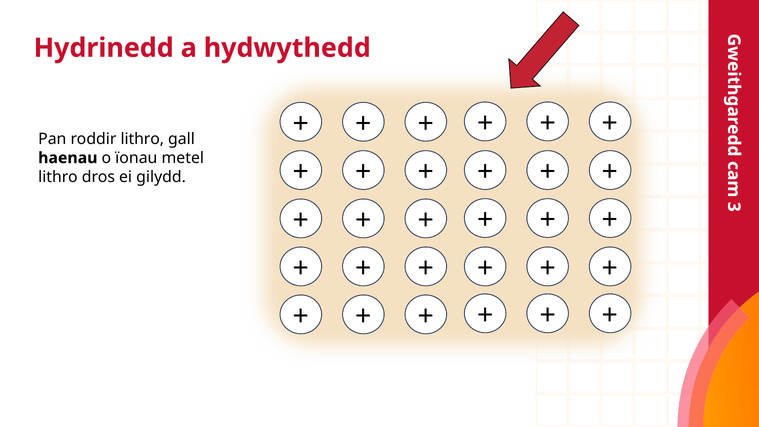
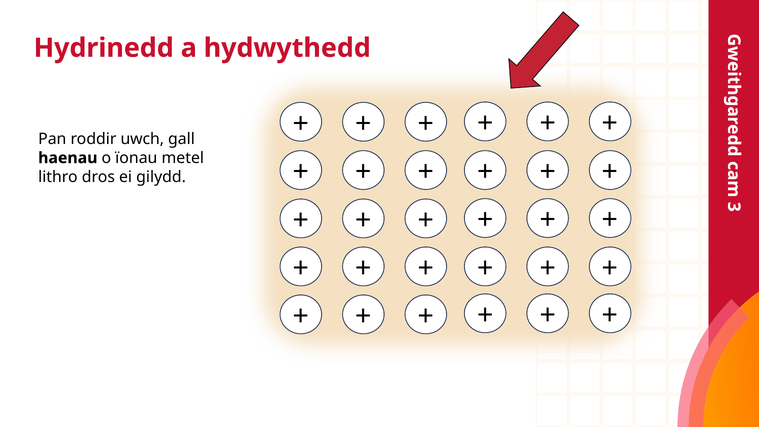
roddir lithro: lithro -> uwch
